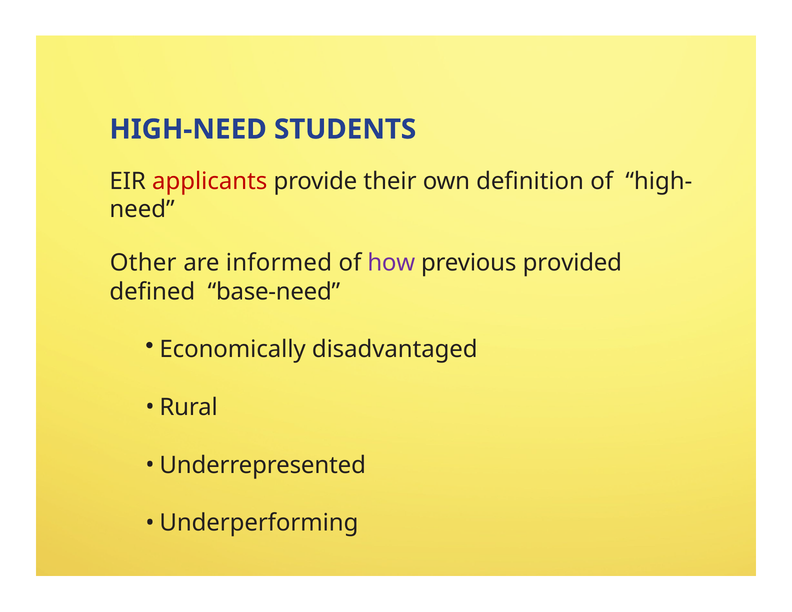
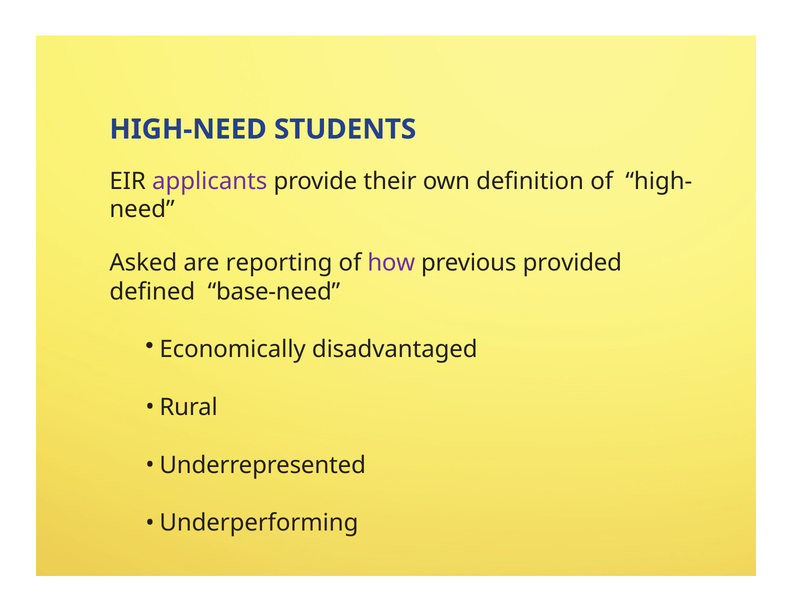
applicants colour: red -> purple
Other: Other -> Asked
informed: informed -> reporting
